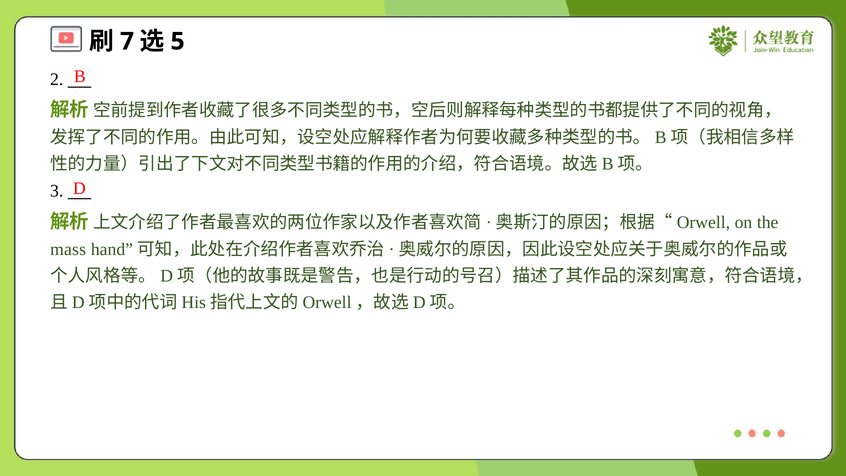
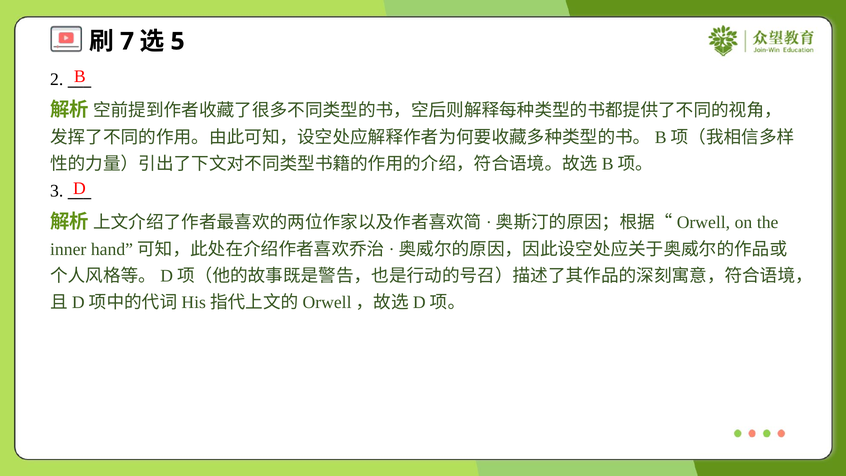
mass: mass -> inner
